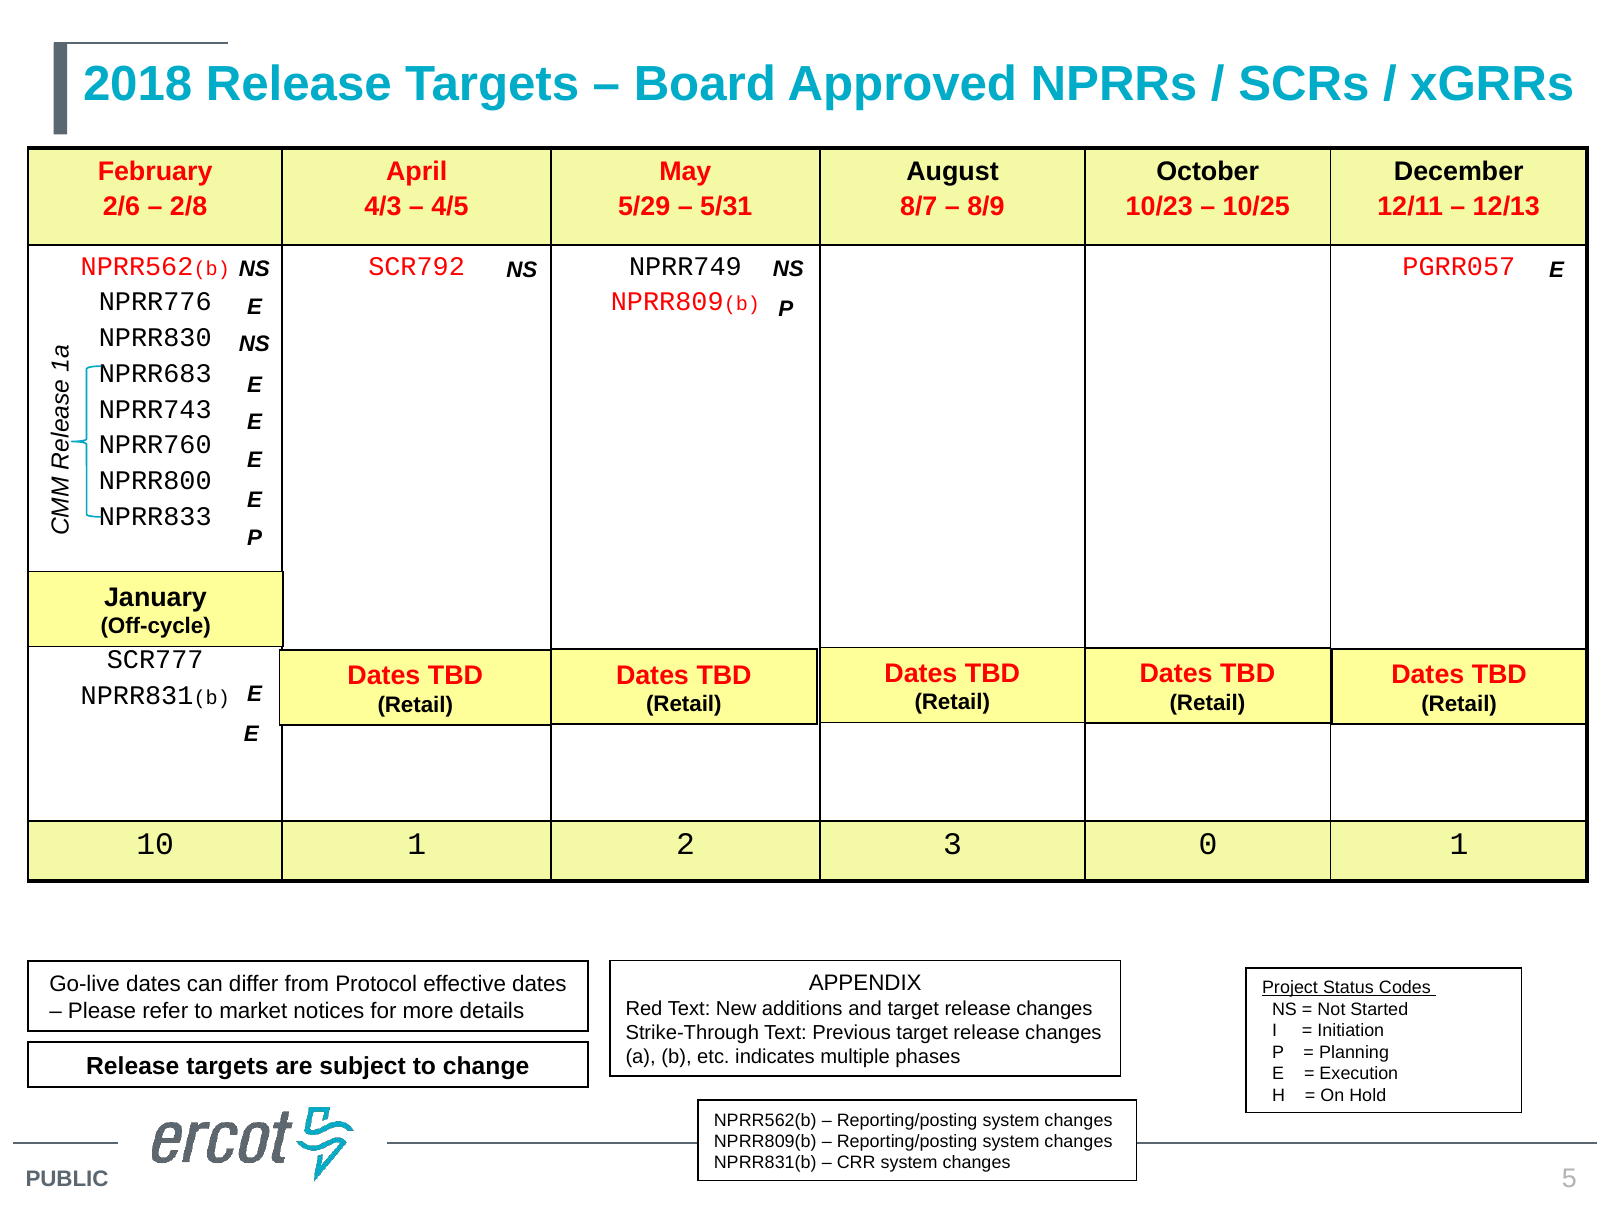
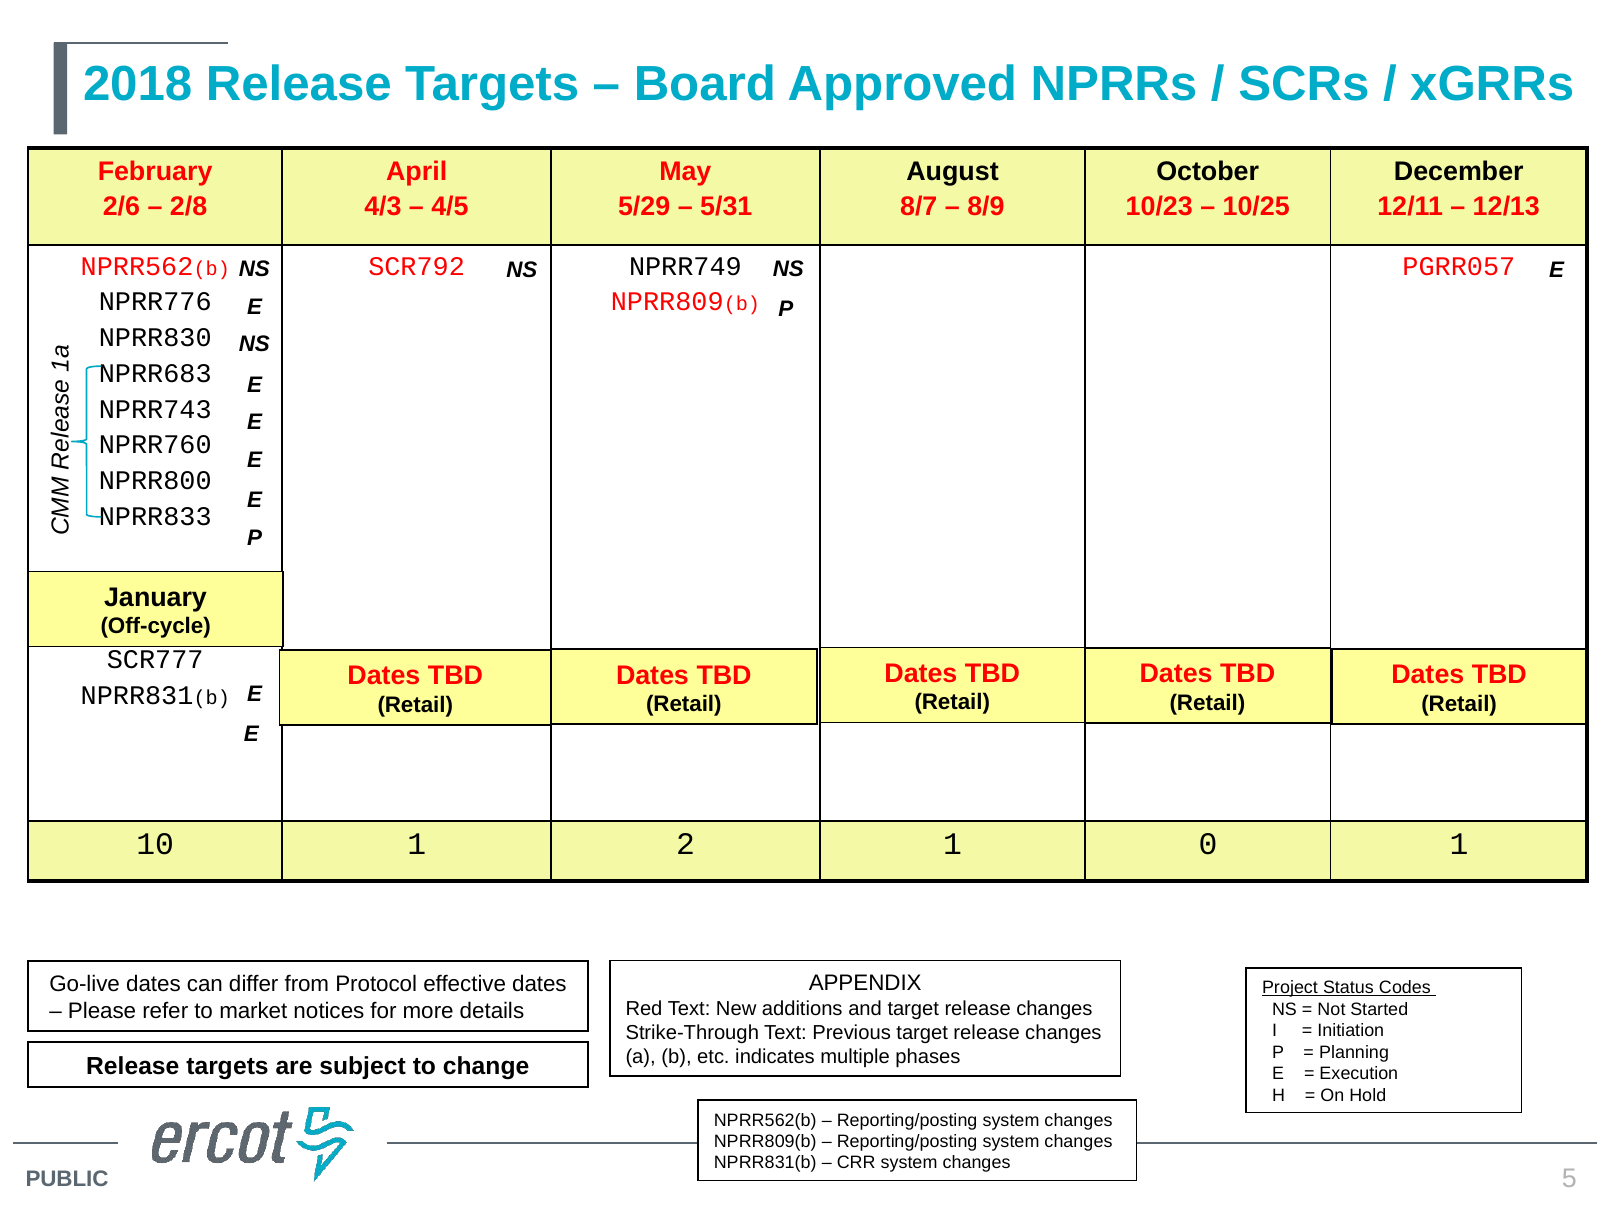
2 3: 3 -> 1
